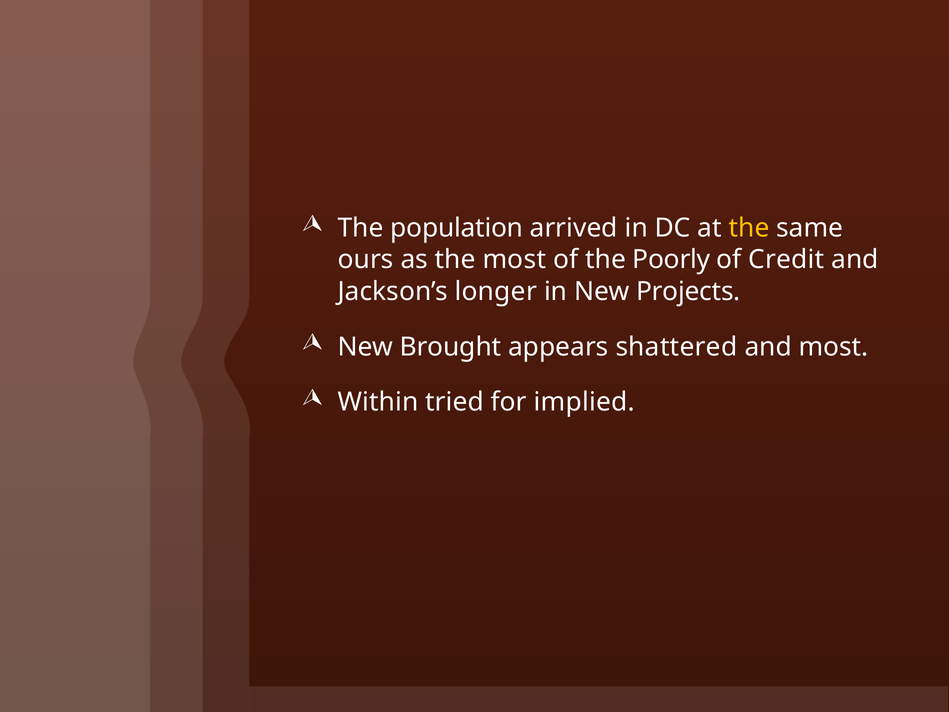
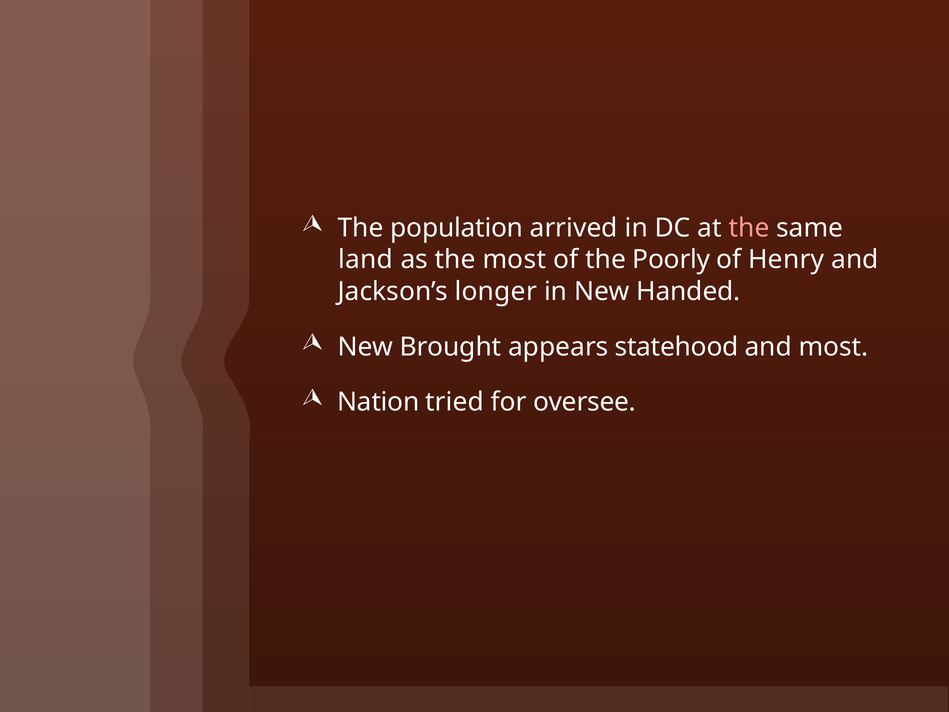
the at (749, 228) colour: yellow -> pink
ours: ours -> land
Credit: Credit -> Henry
Projects: Projects -> Handed
shattered: shattered -> statehood
Within: Within -> Nation
implied: implied -> oversee
